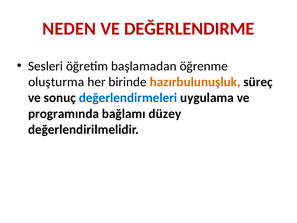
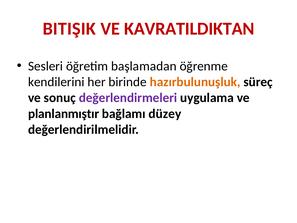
NEDEN: NEDEN -> BITIŞIK
DEĞERLENDIRME: DEĞERLENDIRME -> KAVRATILDIKTAN
oluşturma: oluşturma -> kendilerini
değerlendirmeleri colour: blue -> purple
programında: programında -> planlanmıştır
